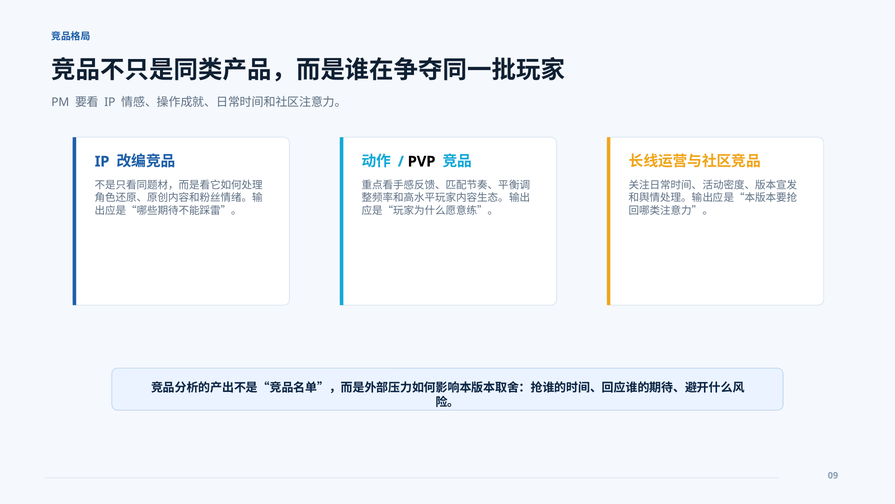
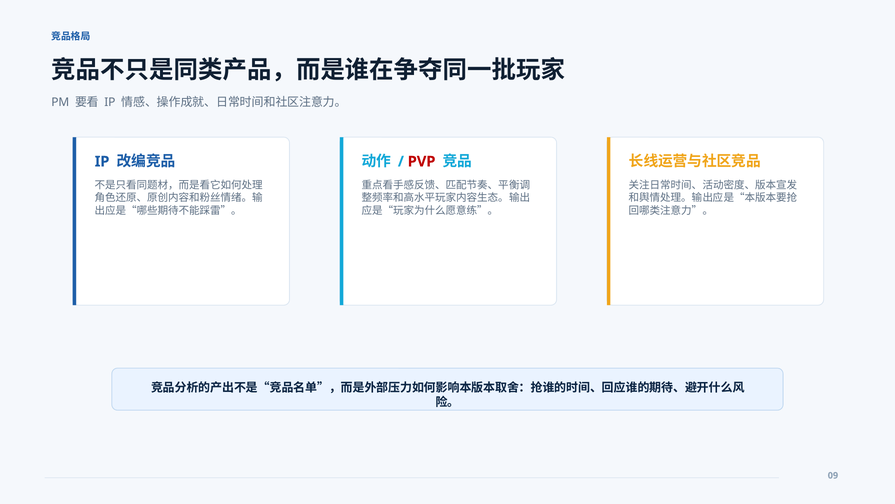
PVP colour: black -> red
